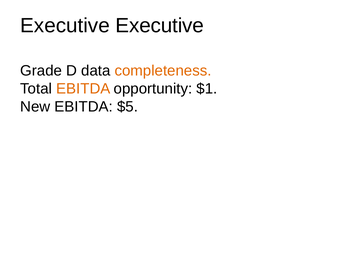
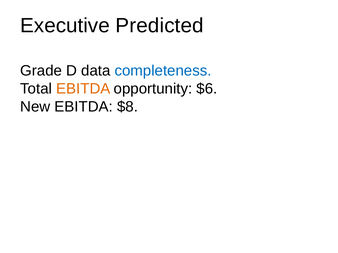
Executive Executive: Executive -> Predicted
completeness colour: orange -> blue
$1: $1 -> $6
$5: $5 -> $8
